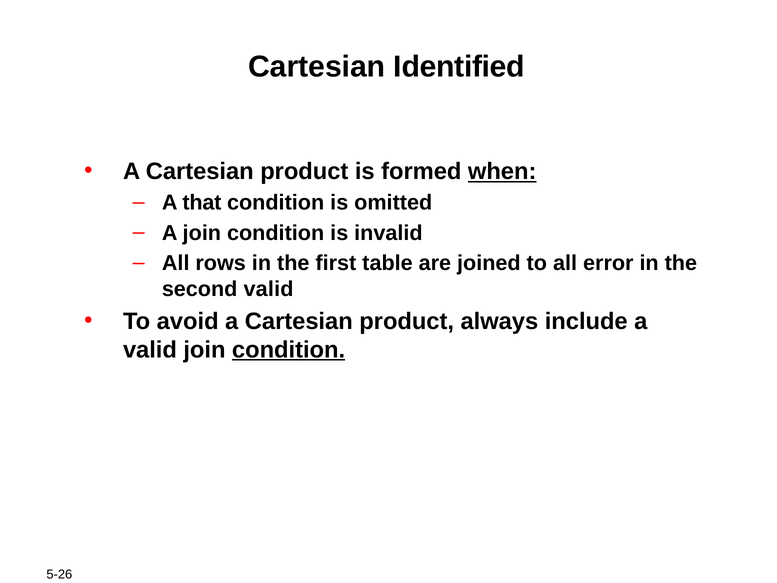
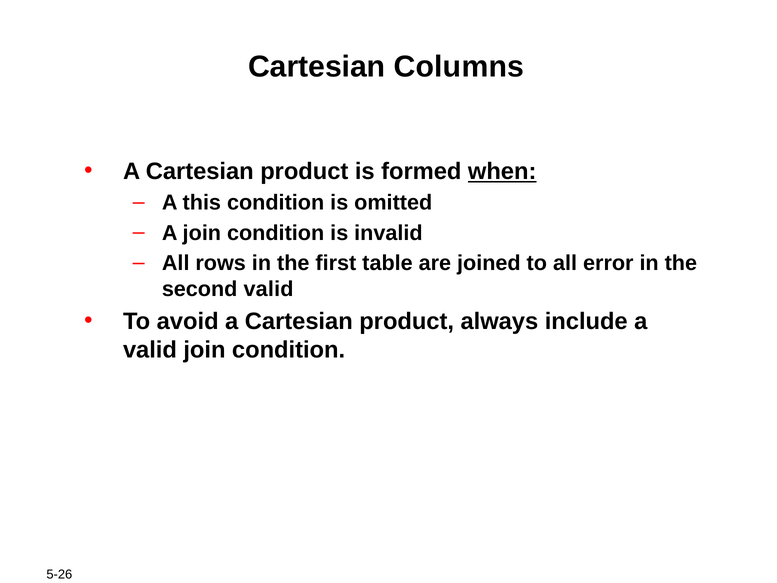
Identified: Identified -> Columns
that: that -> this
condition at (289, 350) underline: present -> none
